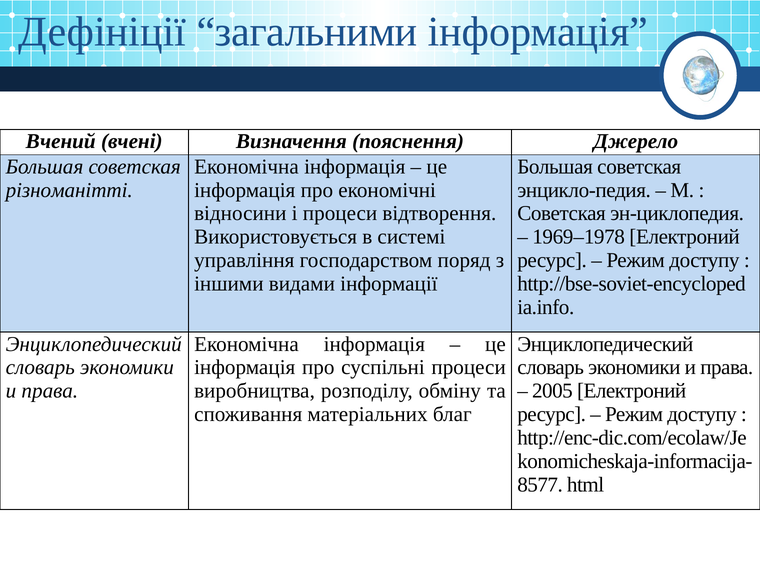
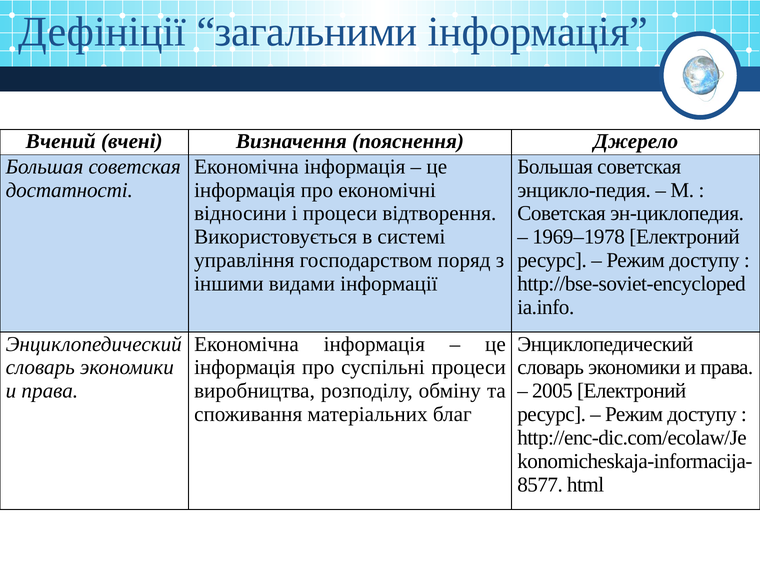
різноманітті: різноманітті -> достатності
